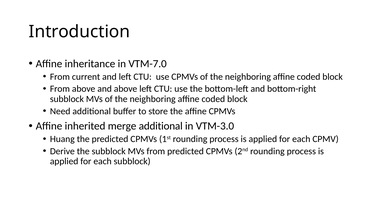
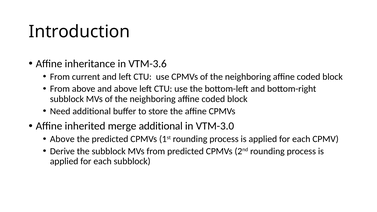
VTM-7.0: VTM-7.0 -> VTM-3.6
Huang at (62, 139): Huang -> Above
